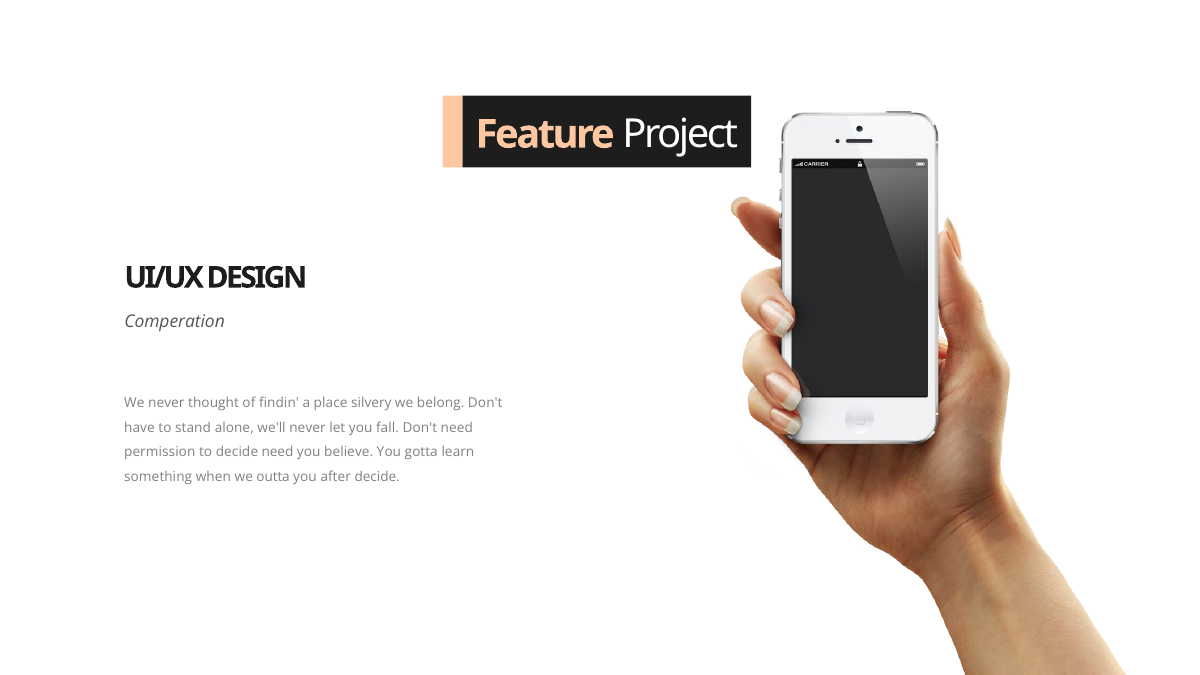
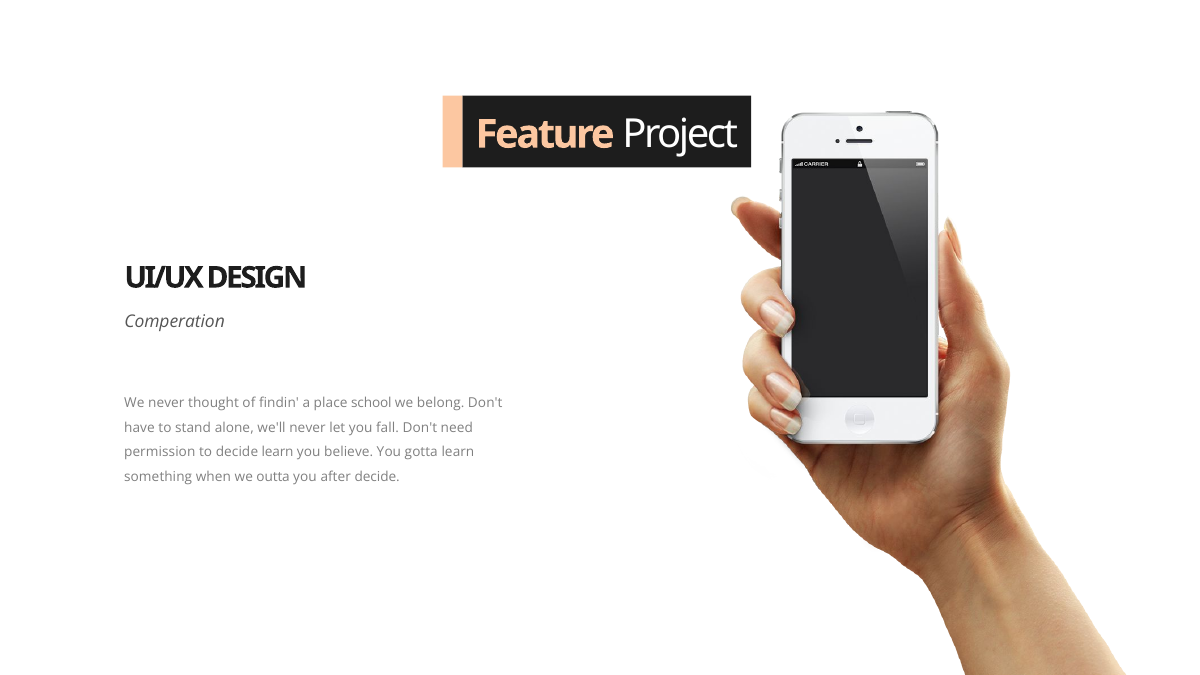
silvery: silvery -> school
decide need: need -> learn
